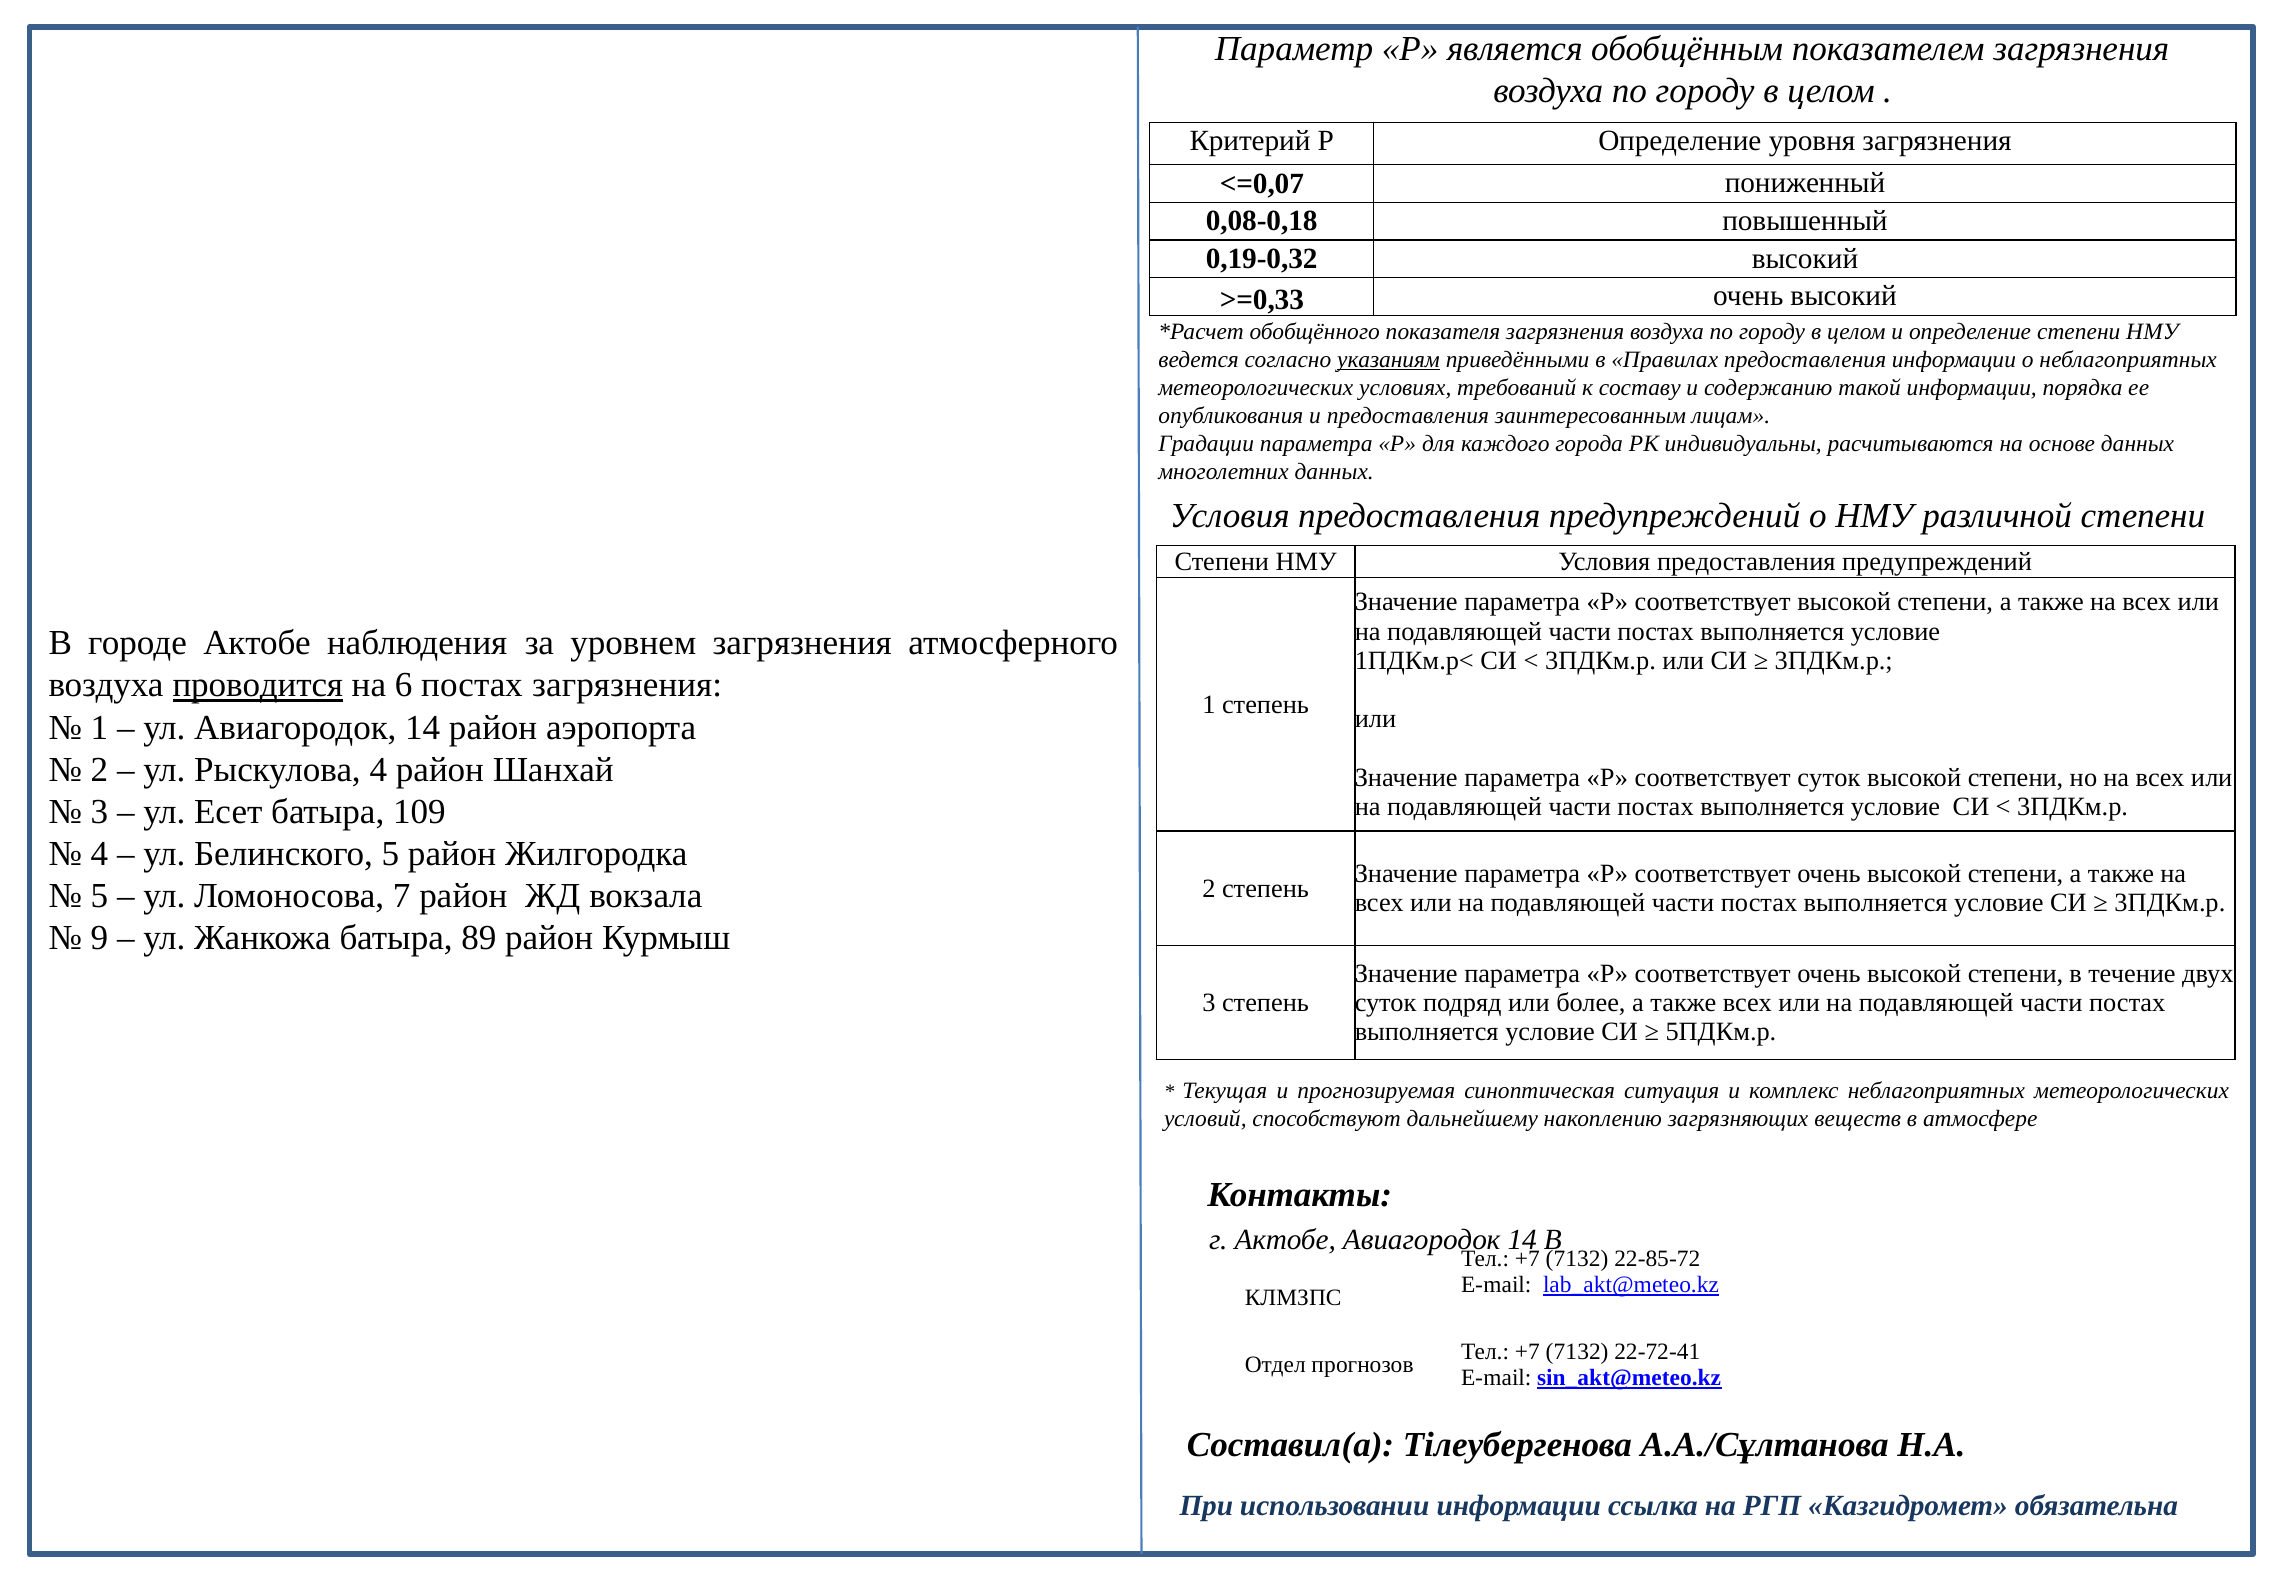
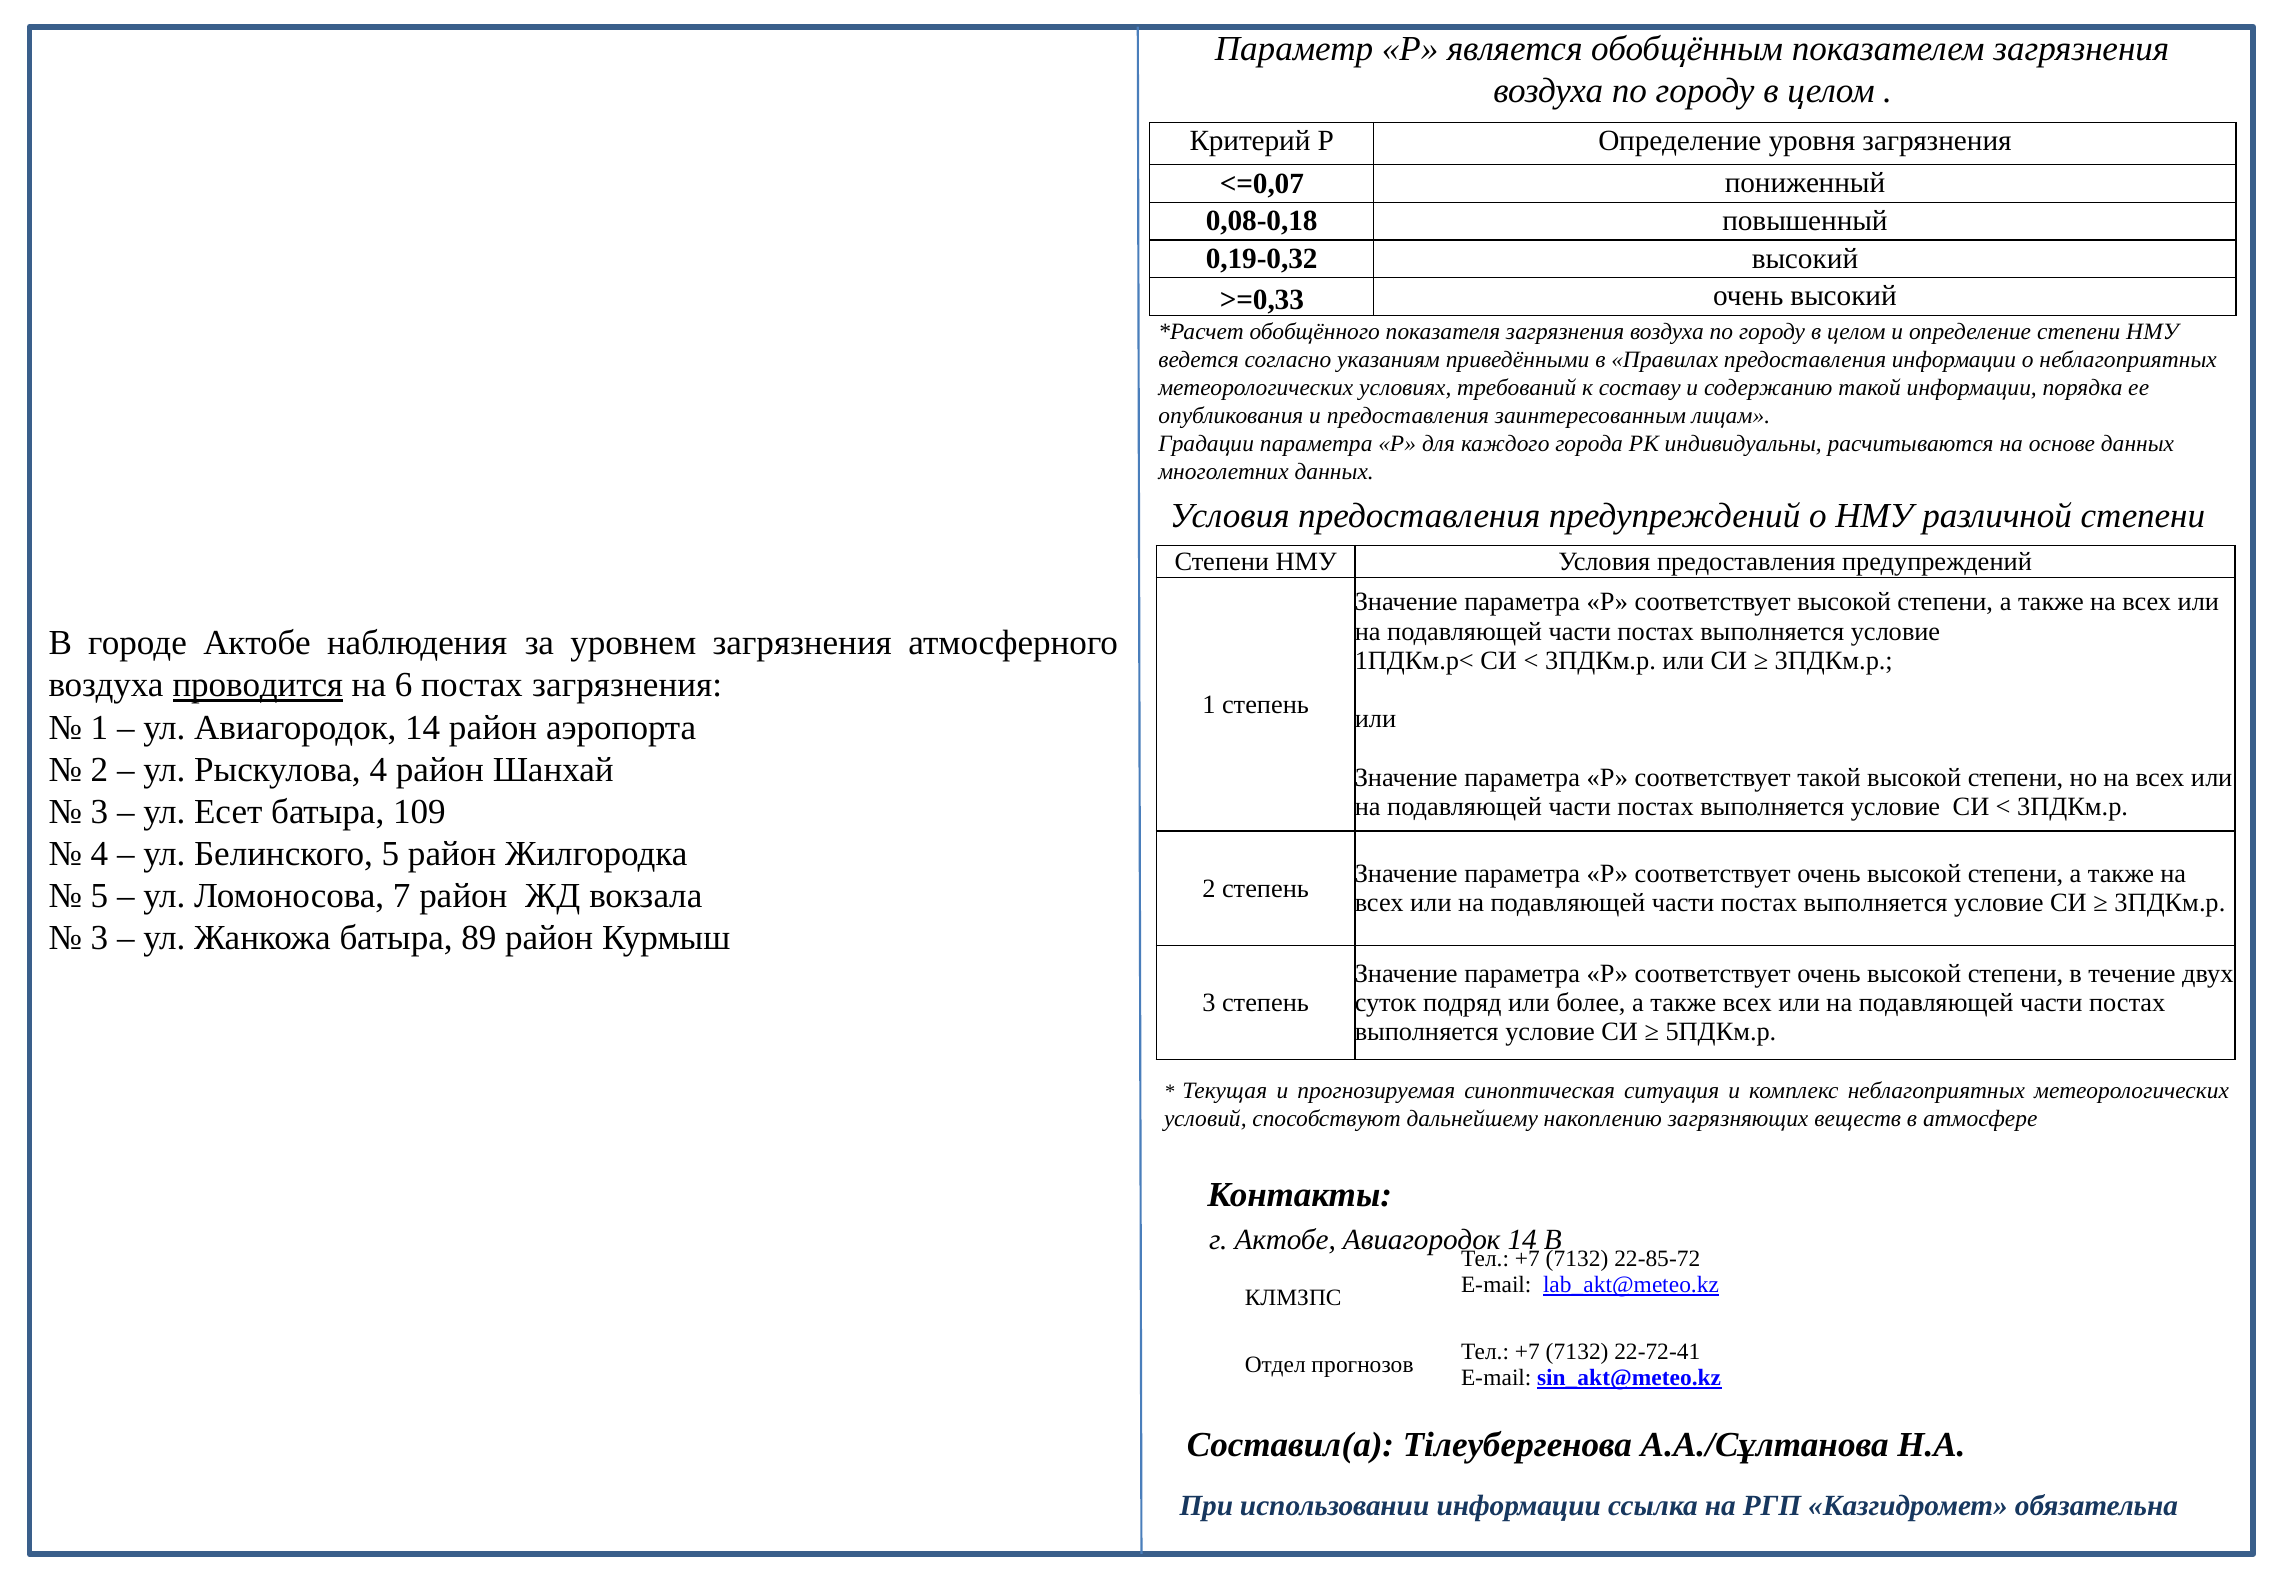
указаниям underline: present -> none
соответствует суток: суток -> такой
9 at (99, 938): 9 -> 3
